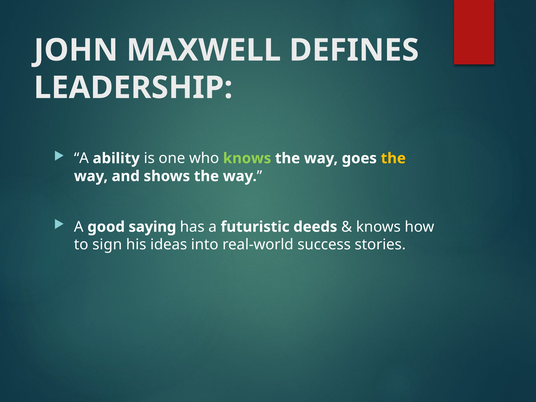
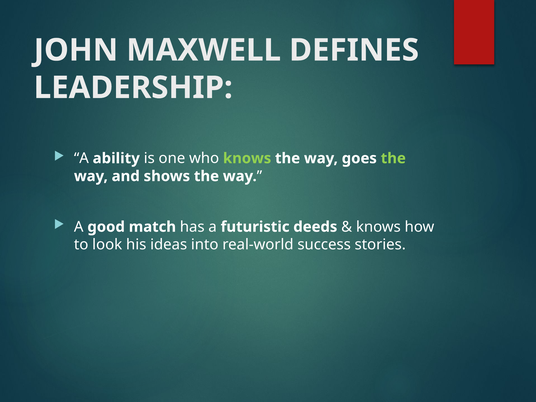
the at (393, 158) colour: yellow -> light green
saying: saying -> match
sign: sign -> look
